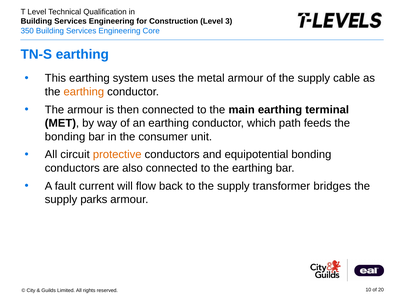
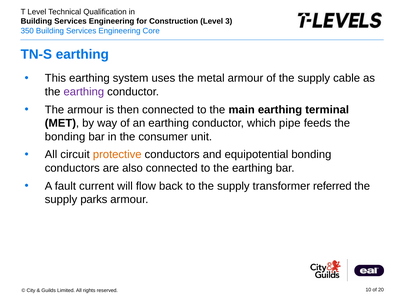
earthing at (84, 92) colour: orange -> purple
path: path -> pipe
bridges: bridges -> referred
